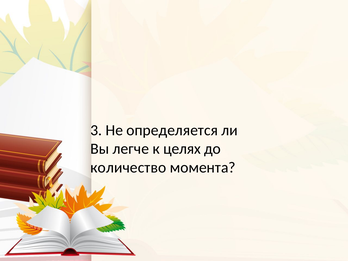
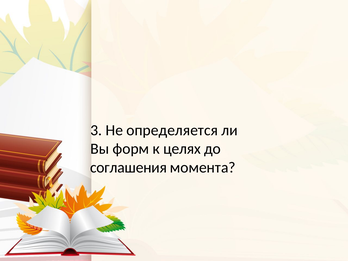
легче: легче -> форм
количество: количество -> соглашения
